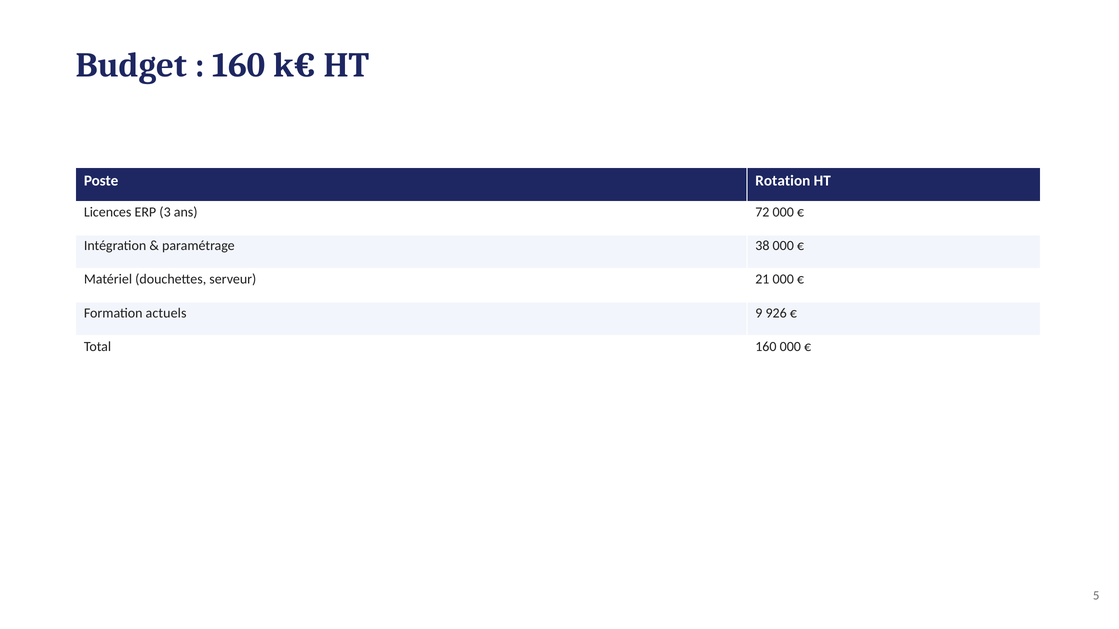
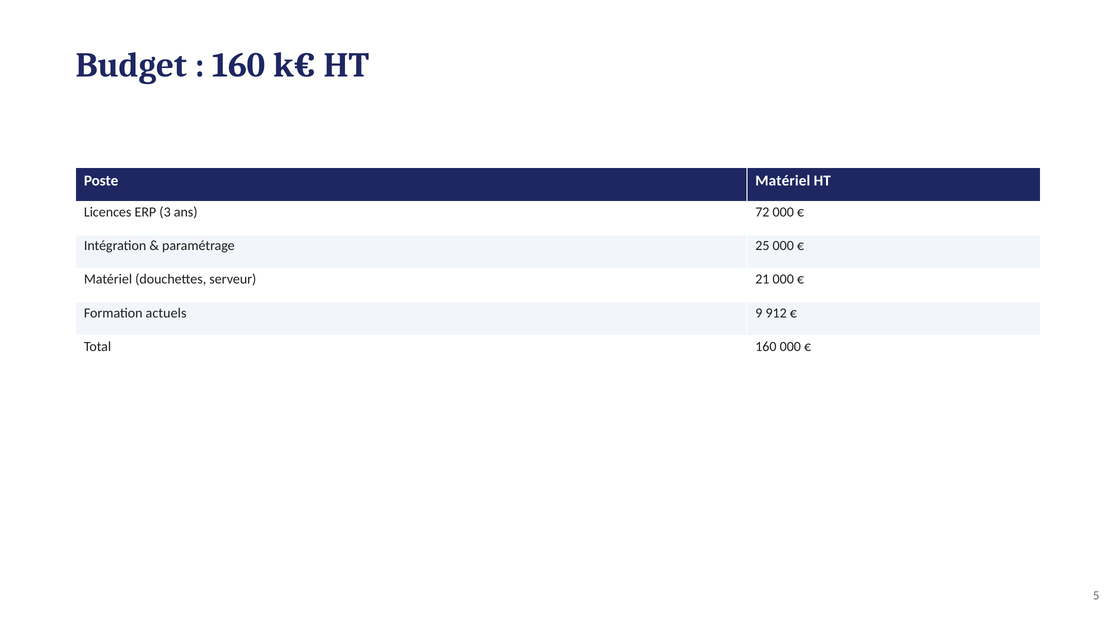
Poste Rotation: Rotation -> Matériel
38: 38 -> 25
926: 926 -> 912
